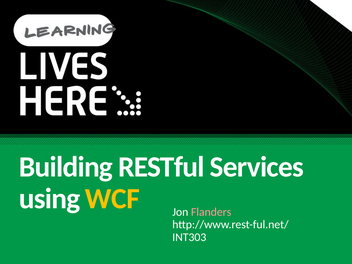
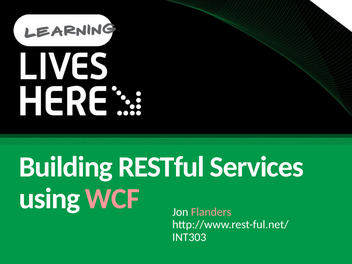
WCF colour: yellow -> pink
